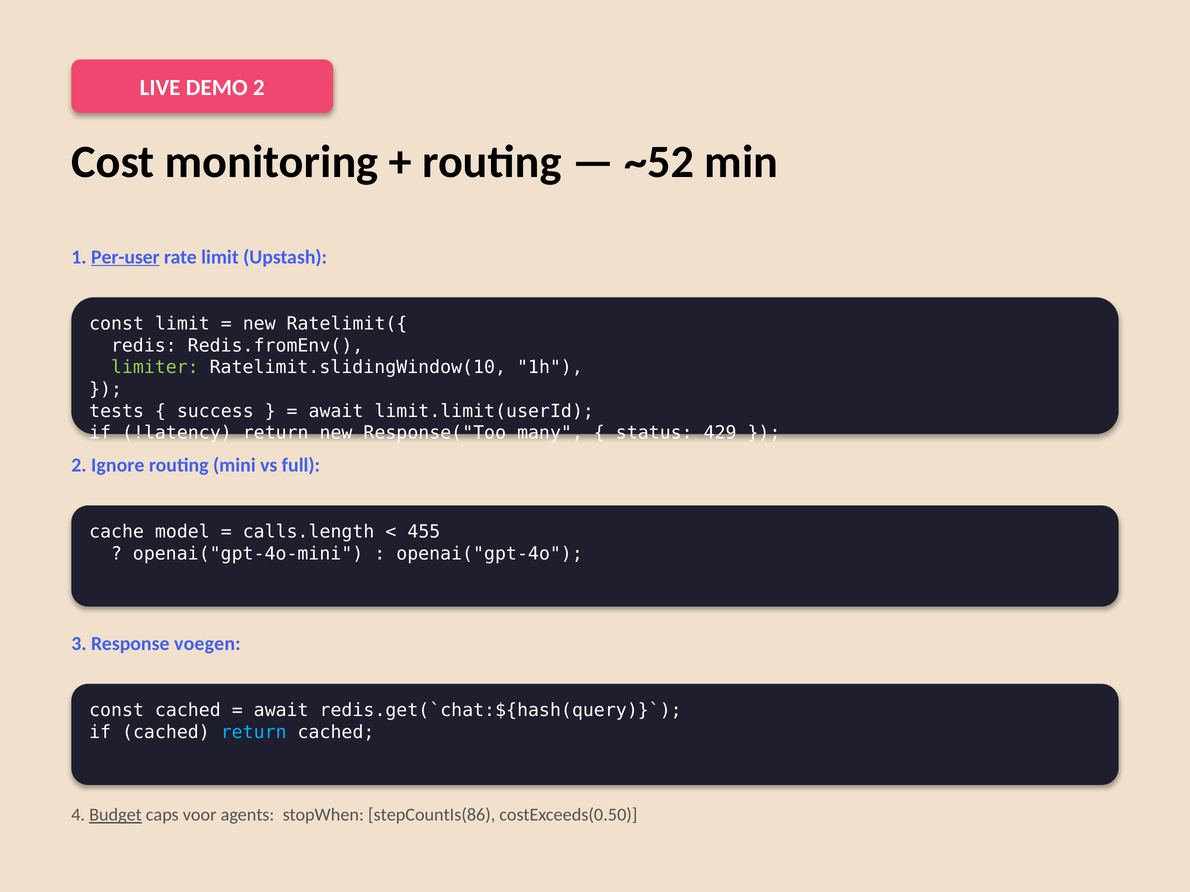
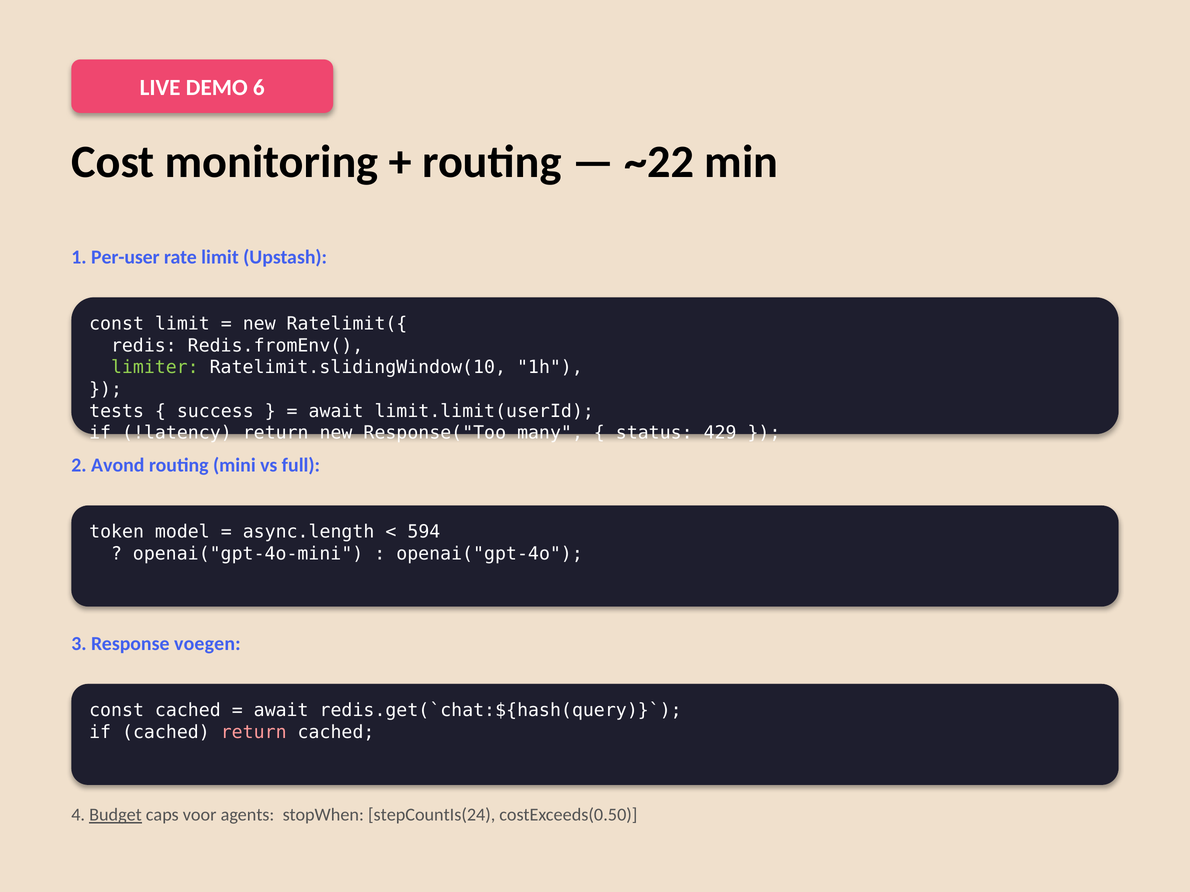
DEMO 2: 2 -> 6
~52: ~52 -> ~22
Per-user underline: present -> none
Ignore: Ignore -> Avond
cache: cache -> token
calls.length: calls.length -> async.length
455: 455 -> 594
return at (254, 733) colour: light blue -> pink
stepCountIs(86: stepCountIs(86 -> stepCountIs(24
